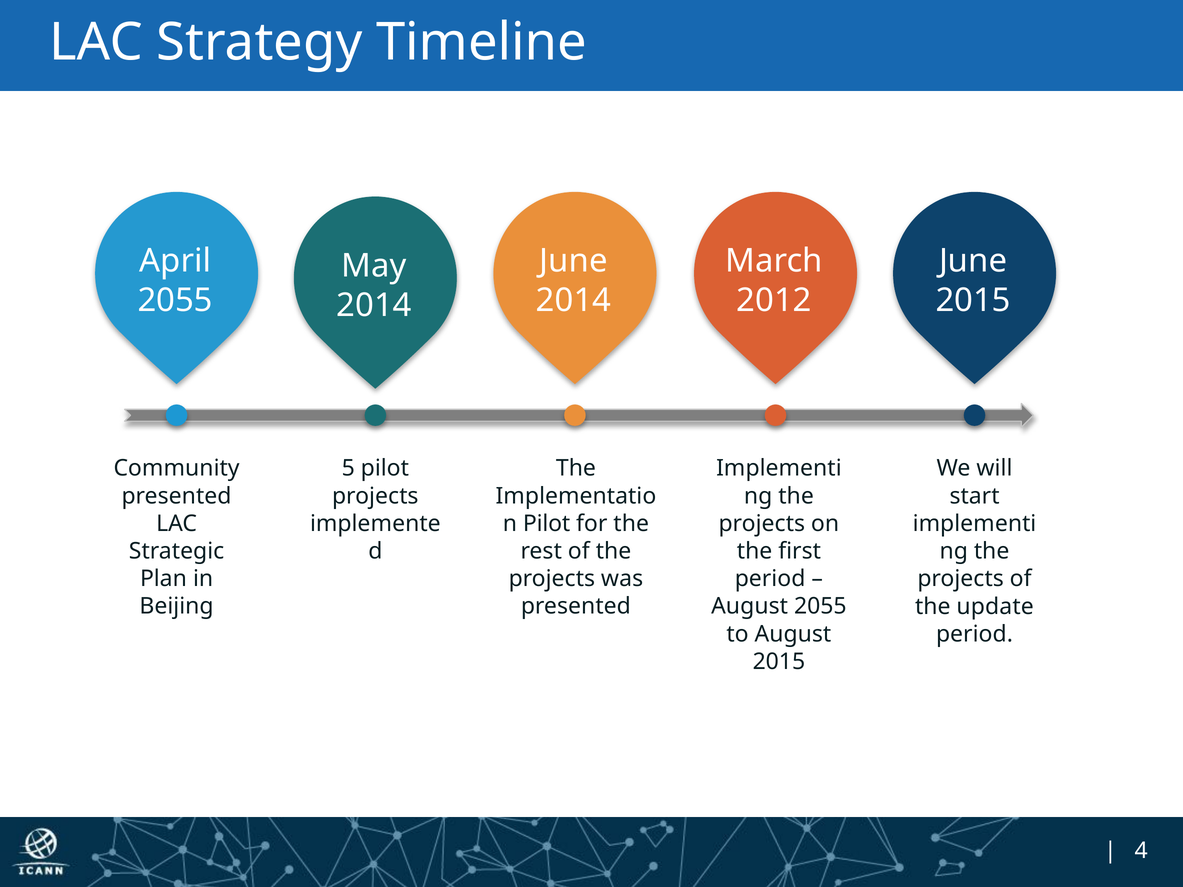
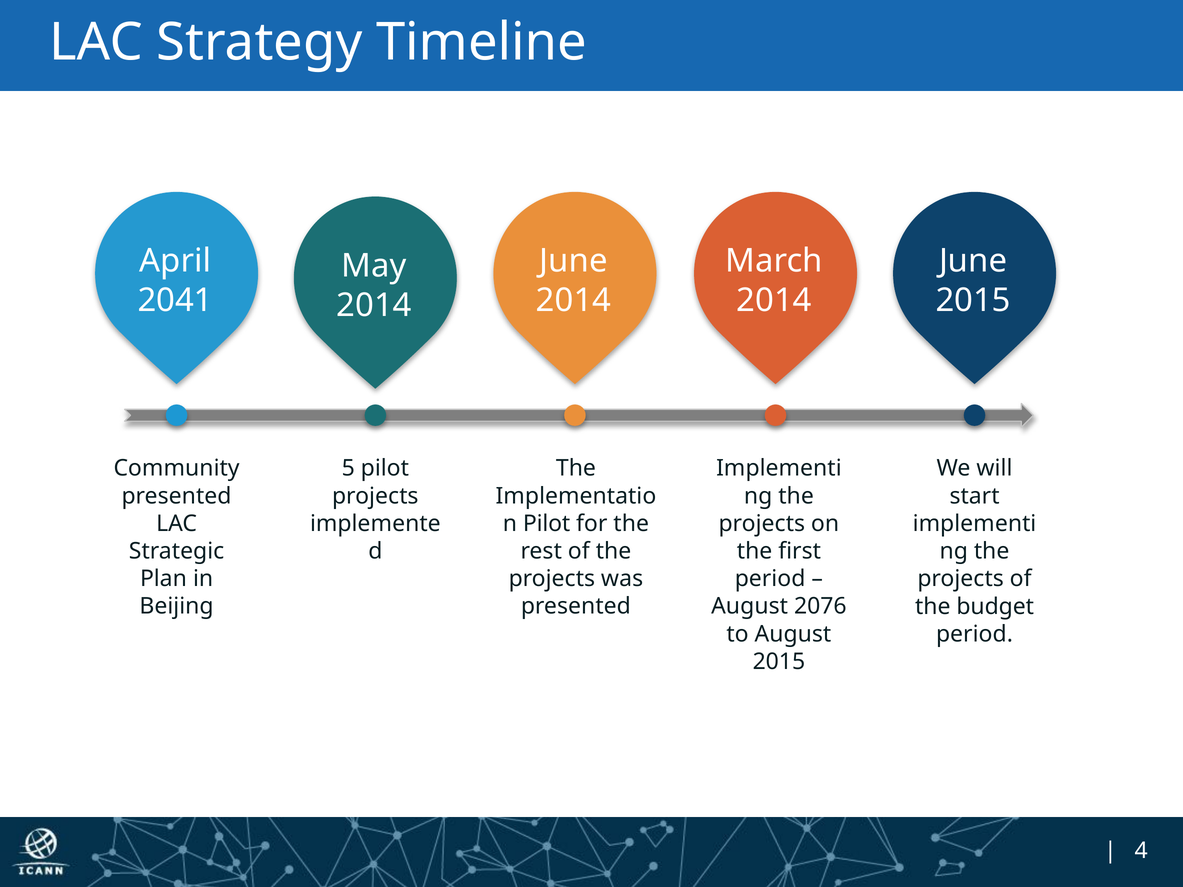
2055 at (175, 301): 2055 -> 2041
2012 at (774, 301): 2012 -> 2014
August 2055: 2055 -> 2076
update: update -> budget
